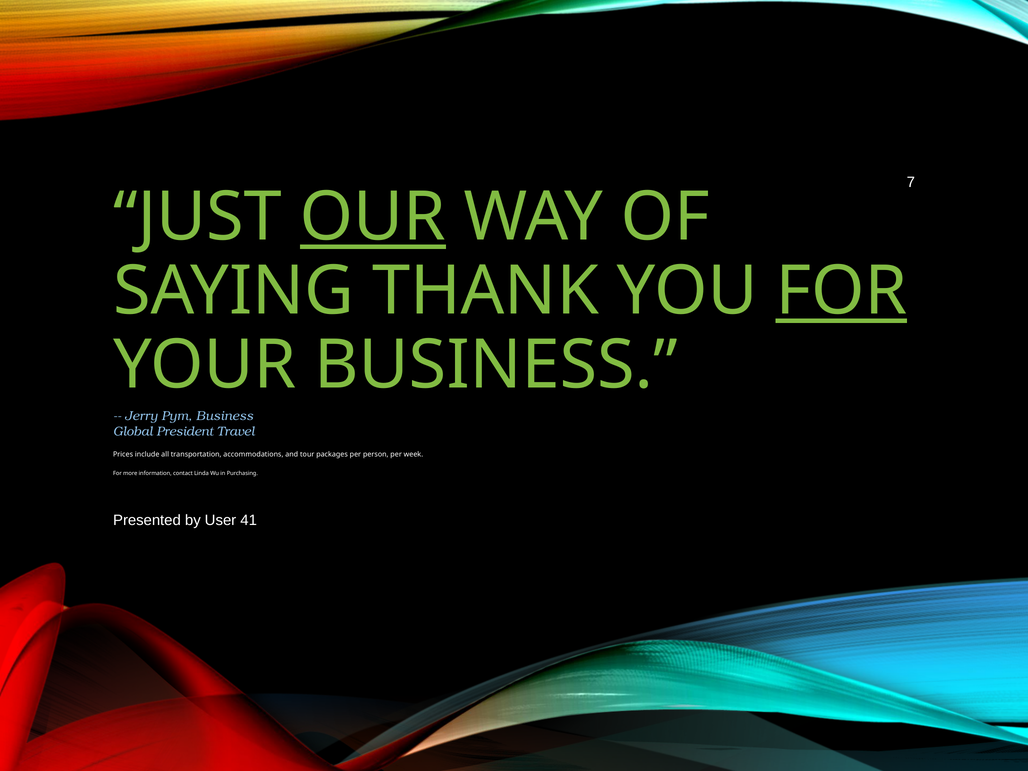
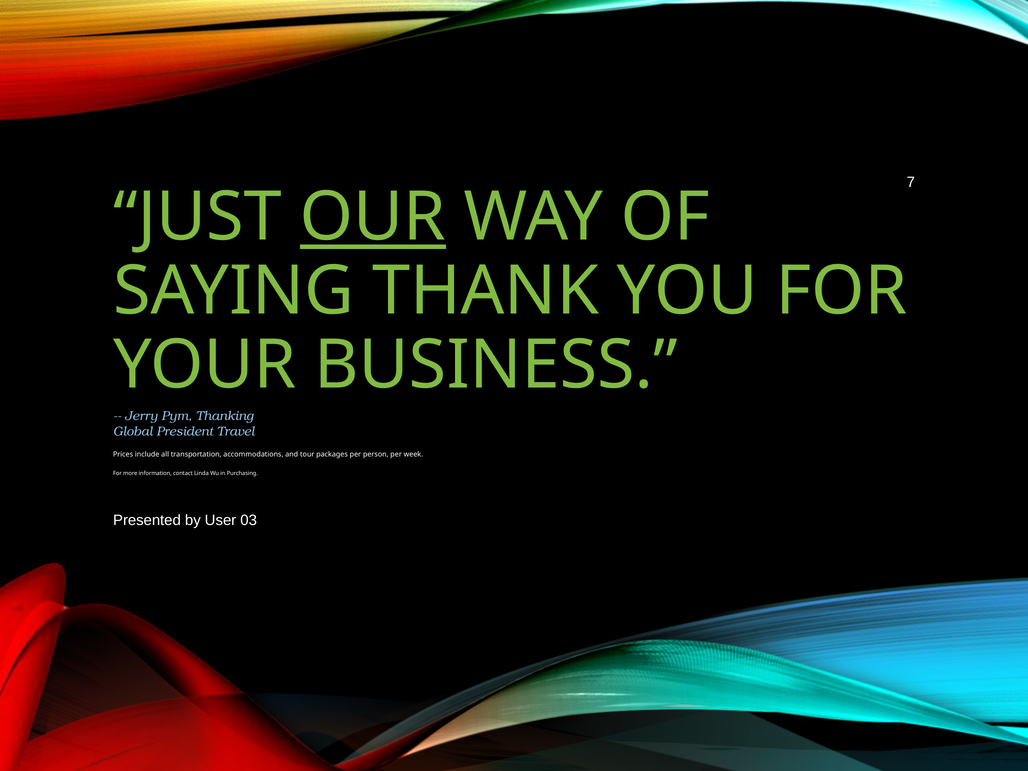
FOR at (841, 291) underline: present -> none
Pym Business: Business -> Thanking
41: 41 -> 03
